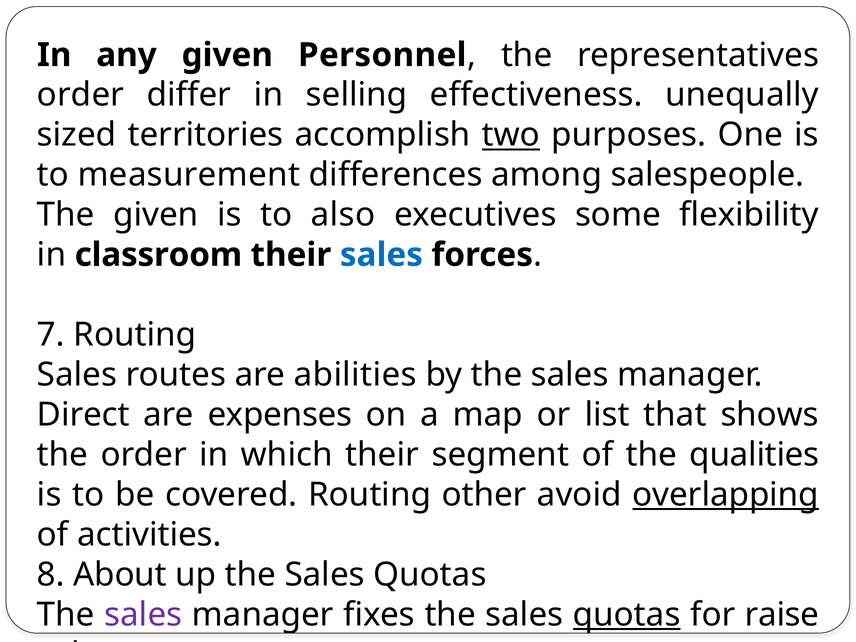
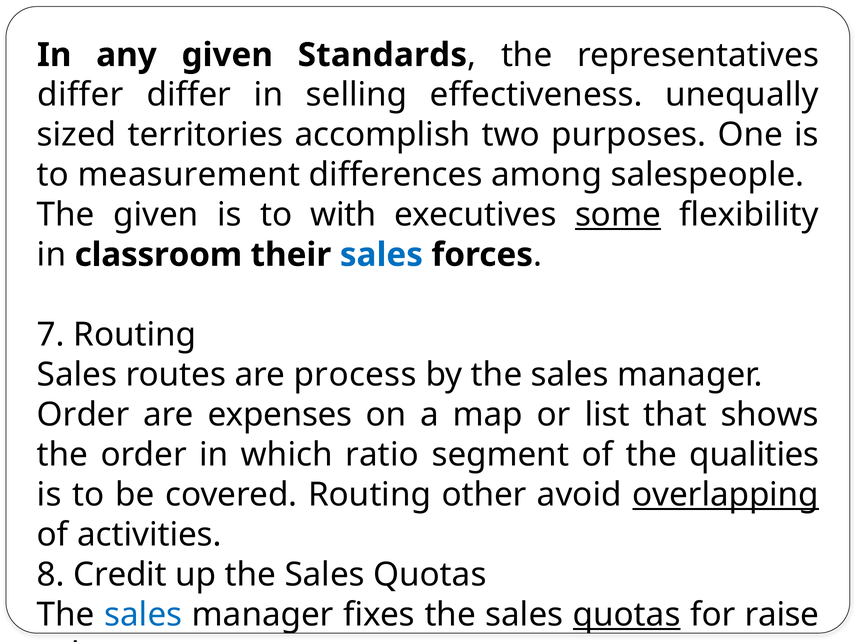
Personnel: Personnel -> Standards
order at (81, 95): order -> differ
two underline: present -> none
also: also -> with
some underline: none -> present
abilities: abilities -> process
Direct at (83, 415): Direct -> Order
which their: their -> ratio
About: About -> Credit
sales at (143, 615) colour: purple -> blue
